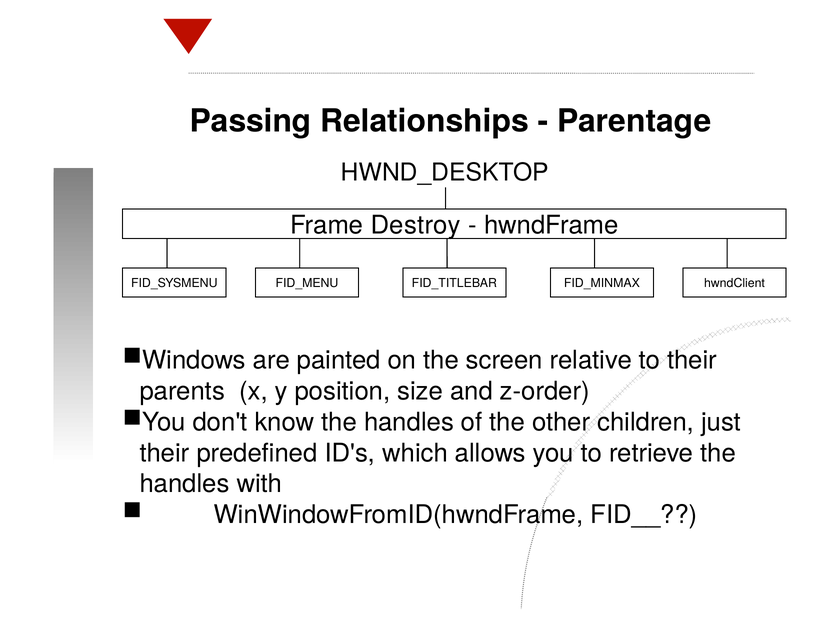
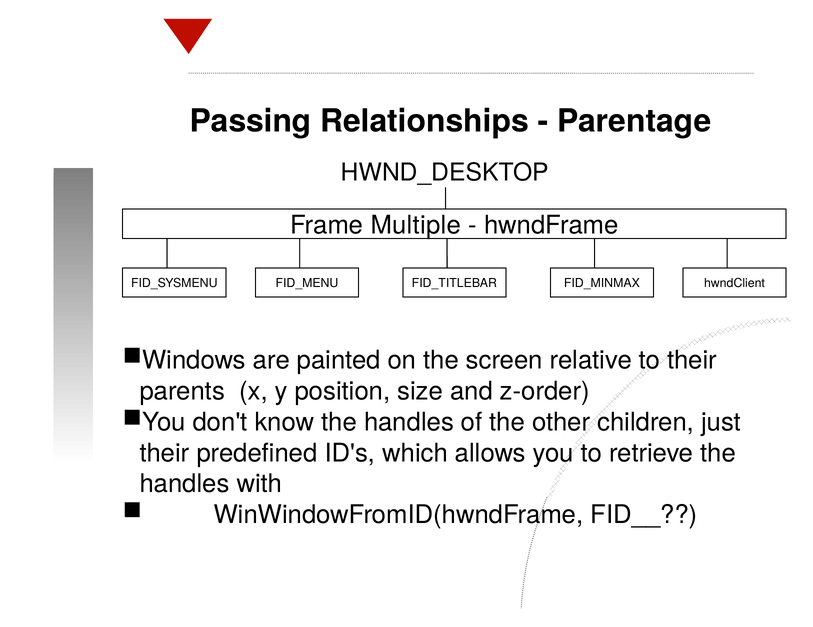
Destroy: Destroy -> Multiple
